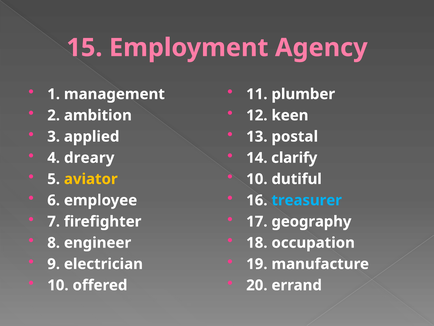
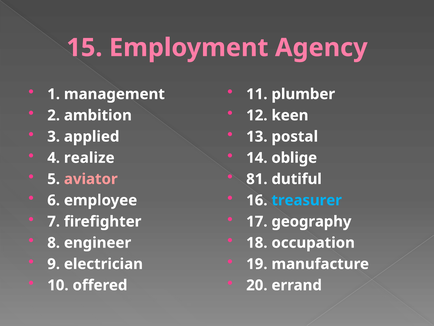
dreary: dreary -> realize
clarify: clarify -> oblige
aviator colour: yellow -> pink
10 at (257, 179): 10 -> 81
